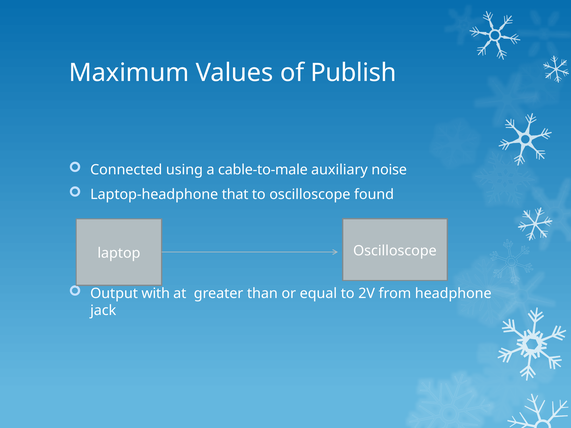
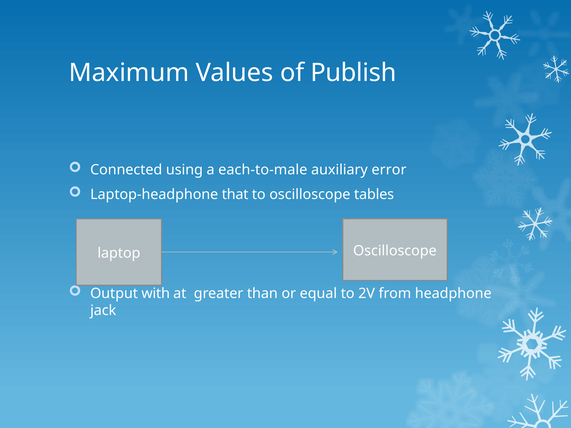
cable-to-male: cable-to-male -> each-to-male
noise: noise -> error
found: found -> tables
